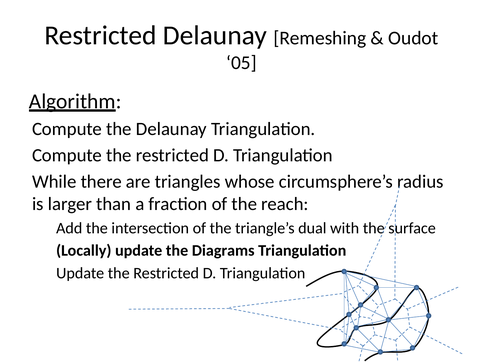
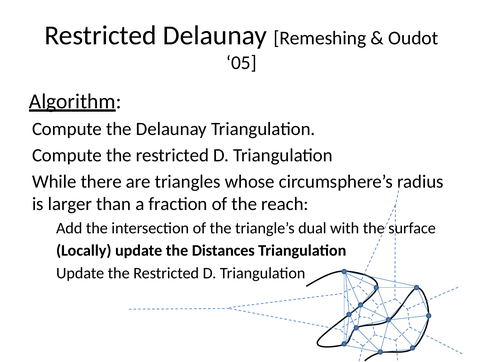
Diagrams: Diagrams -> Distances
